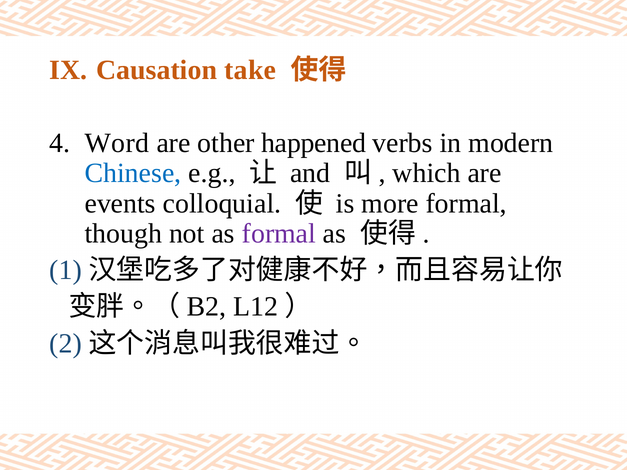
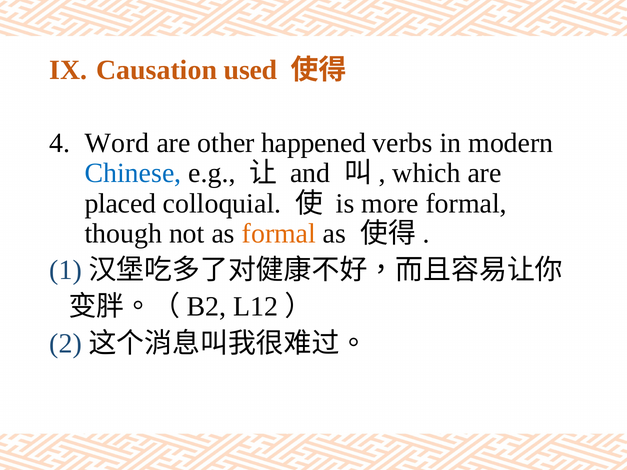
take: take -> used
events: events -> placed
formal at (279, 234) colour: purple -> orange
